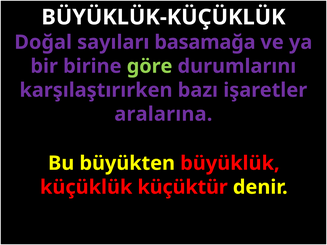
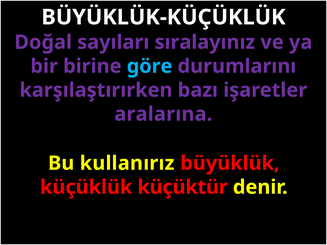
basamağa: basamağa -> sıralayınız
göre colour: light green -> light blue
büyükten: büyükten -> kullanırız
